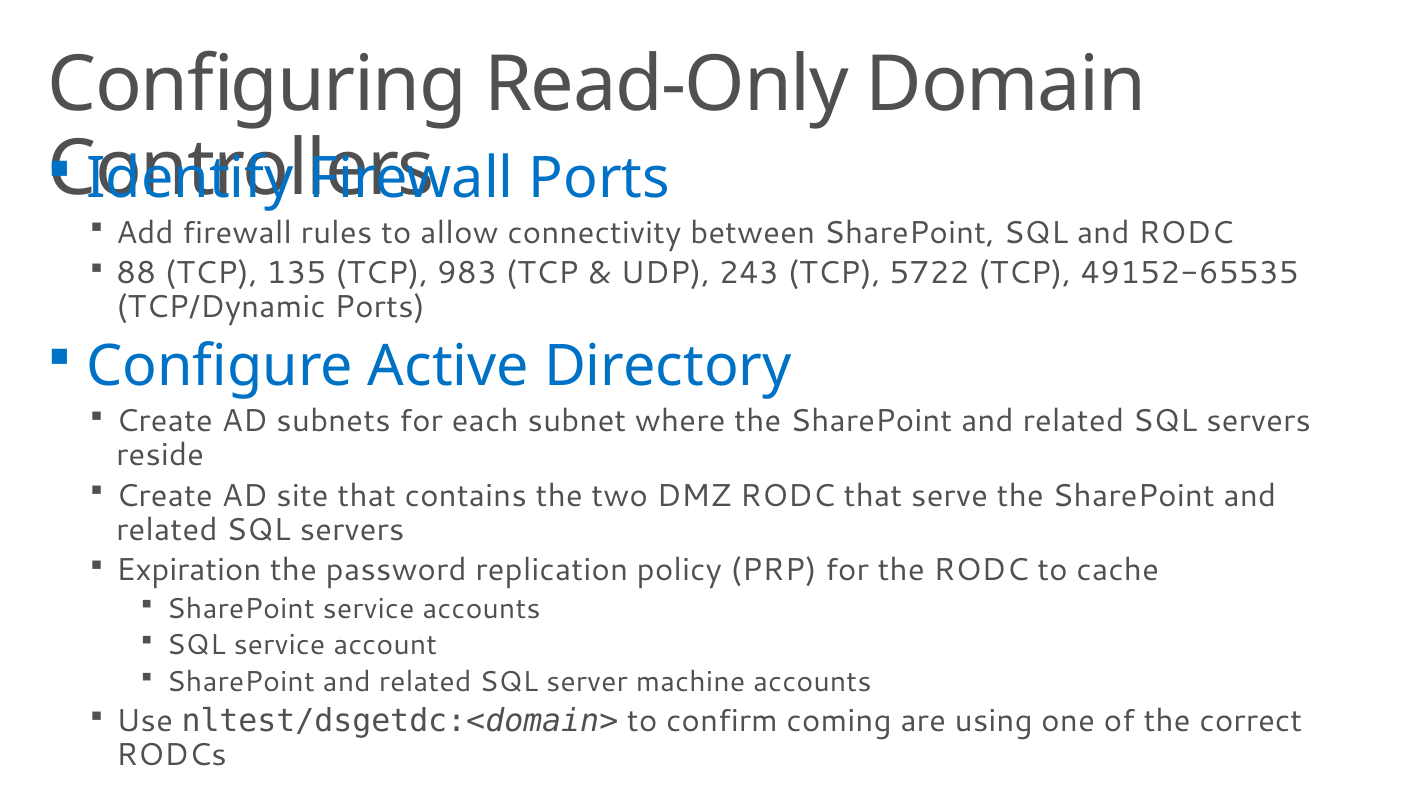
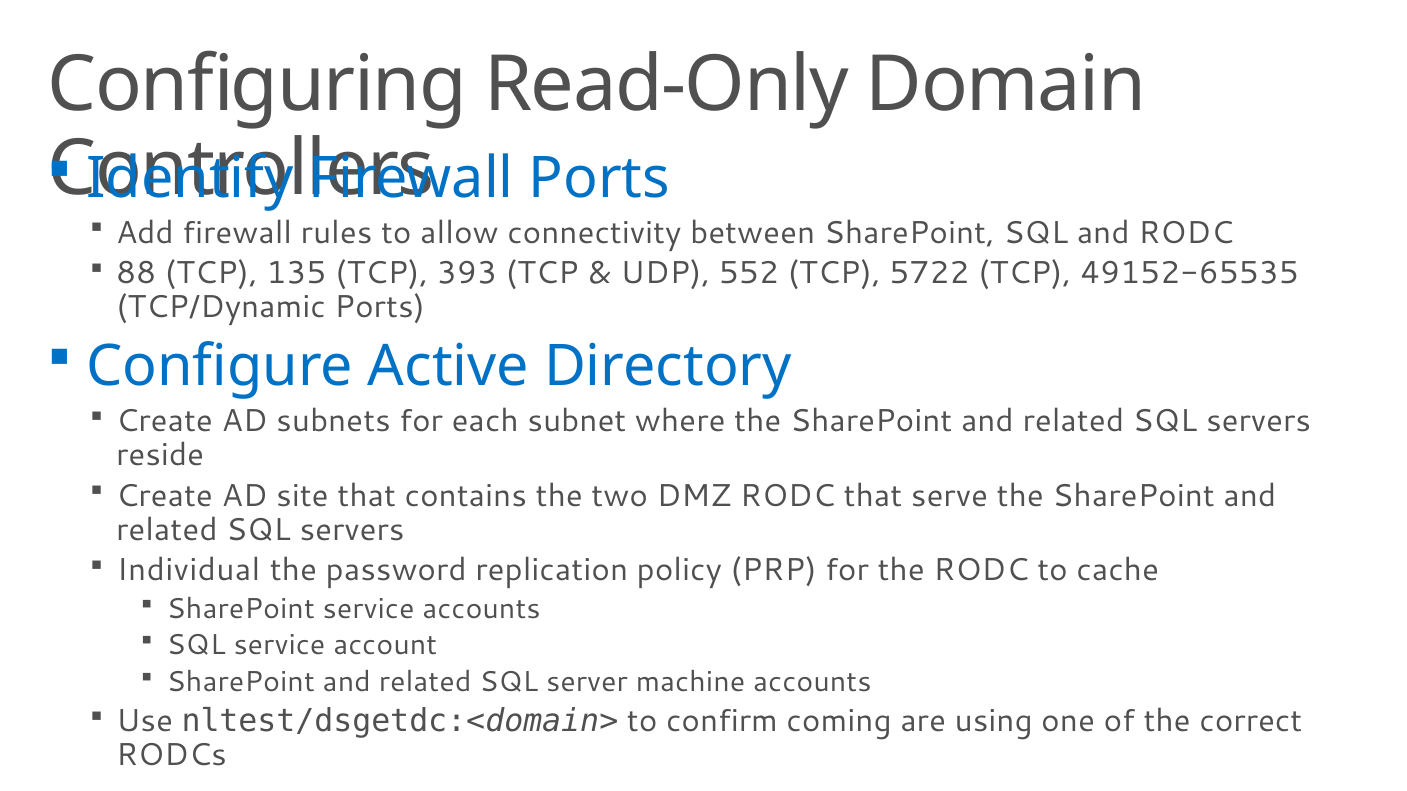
983: 983 -> 393
243: 243 -> 552
Expiration: Expiration -> Individual
